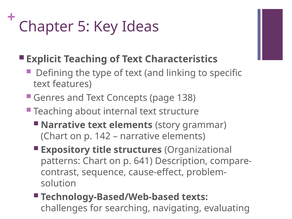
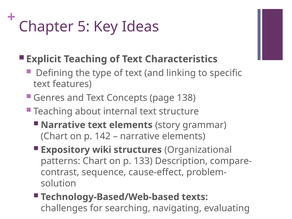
title: title -> wiki
641: 641 -> 133
